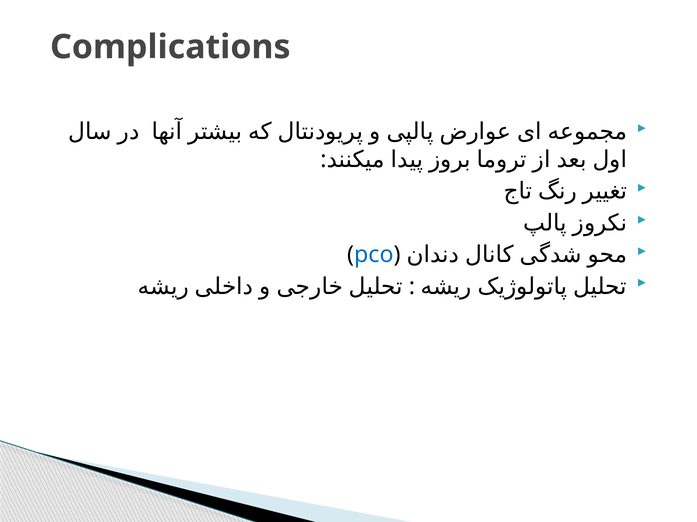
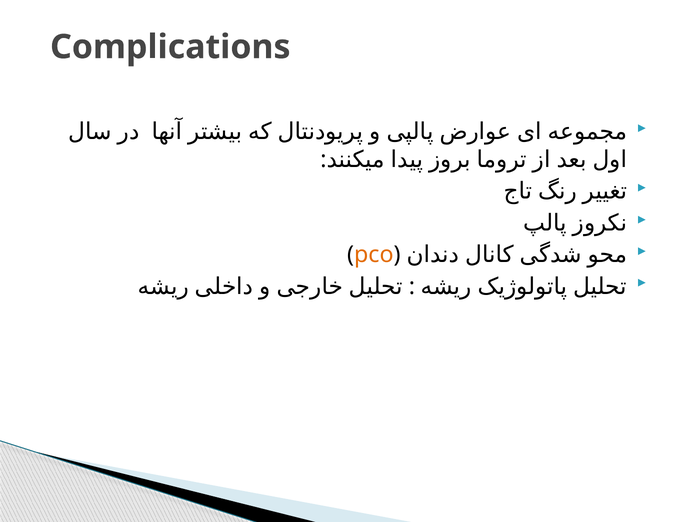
pco colour: blue -> orange
